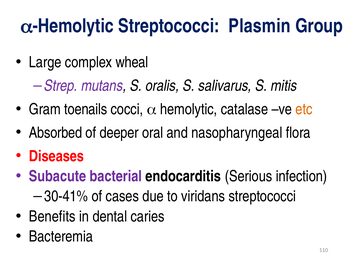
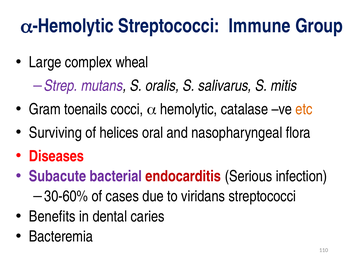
Plasmin: Plasmin -> Immune
Absorbed: Absorbed -> Surviving
deeper: deeper -> helices
endocarditis colour: black -> red
30-41%: 30-41% -> 30-60%
